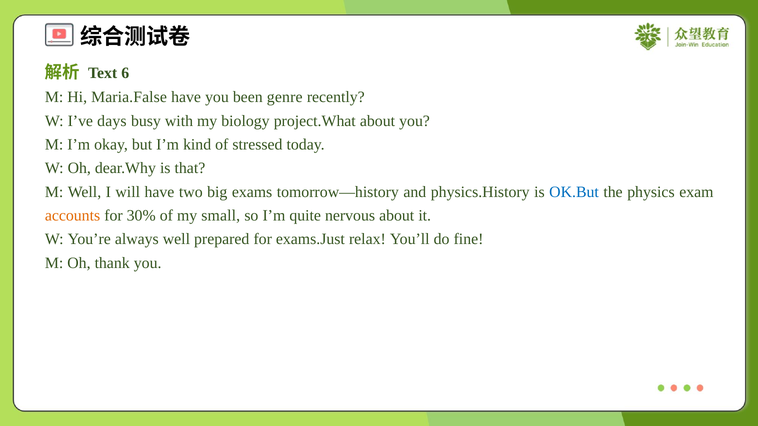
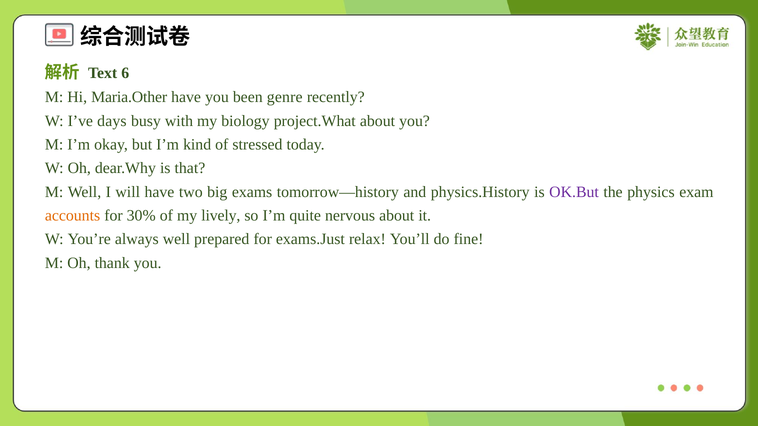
Maria.False: Maria.False -> Maria.Other
OK.But colour: blue -> purple
small: small -> lively
